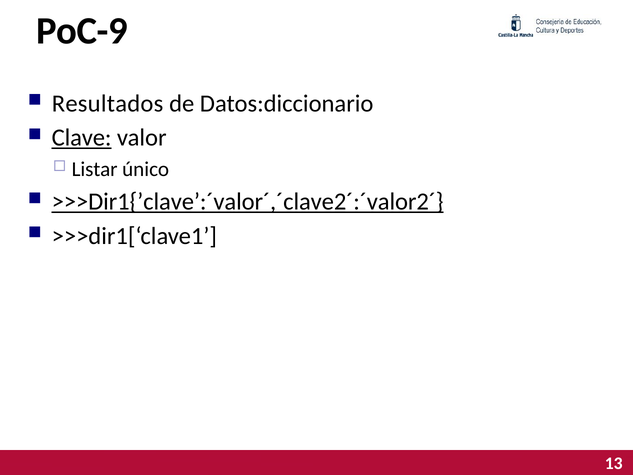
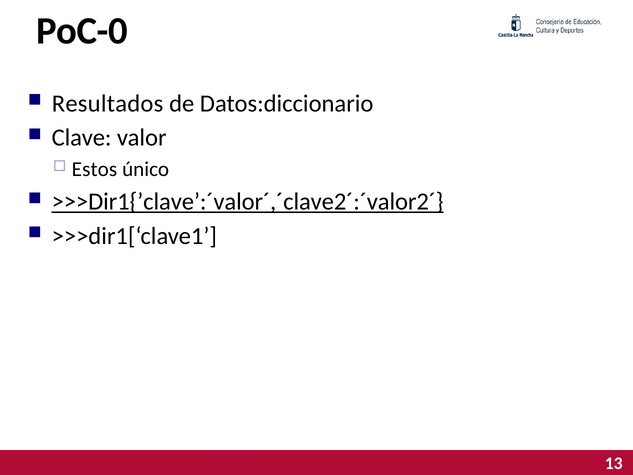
PoC-9: PoC-9 -> PoC-0
Clave underline: present -> none
Listar: Listar -> Estos
